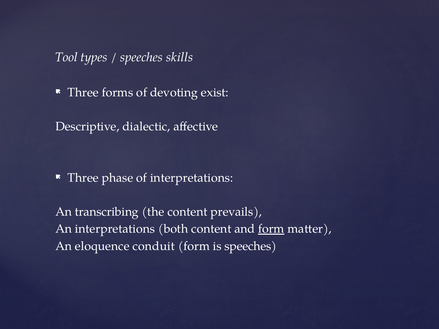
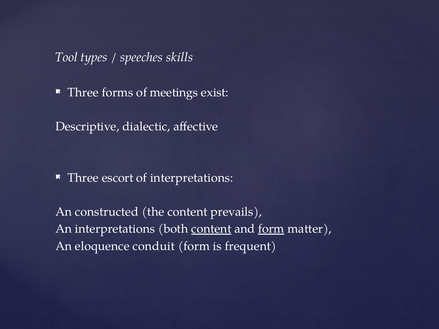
devoting: devoting -> meetings
phase: phase -> escort
transcribing: transcribing -> constructed
content at (211, 229) underline: none -> present
is speeches: speeches -> frequent
